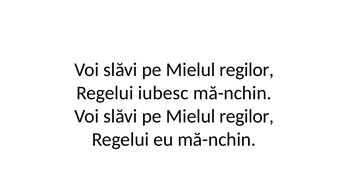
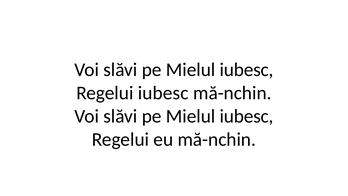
regilor at (247, 70): regilor -> iubesc
regilor at (247, 116): regilor -> iubesc
